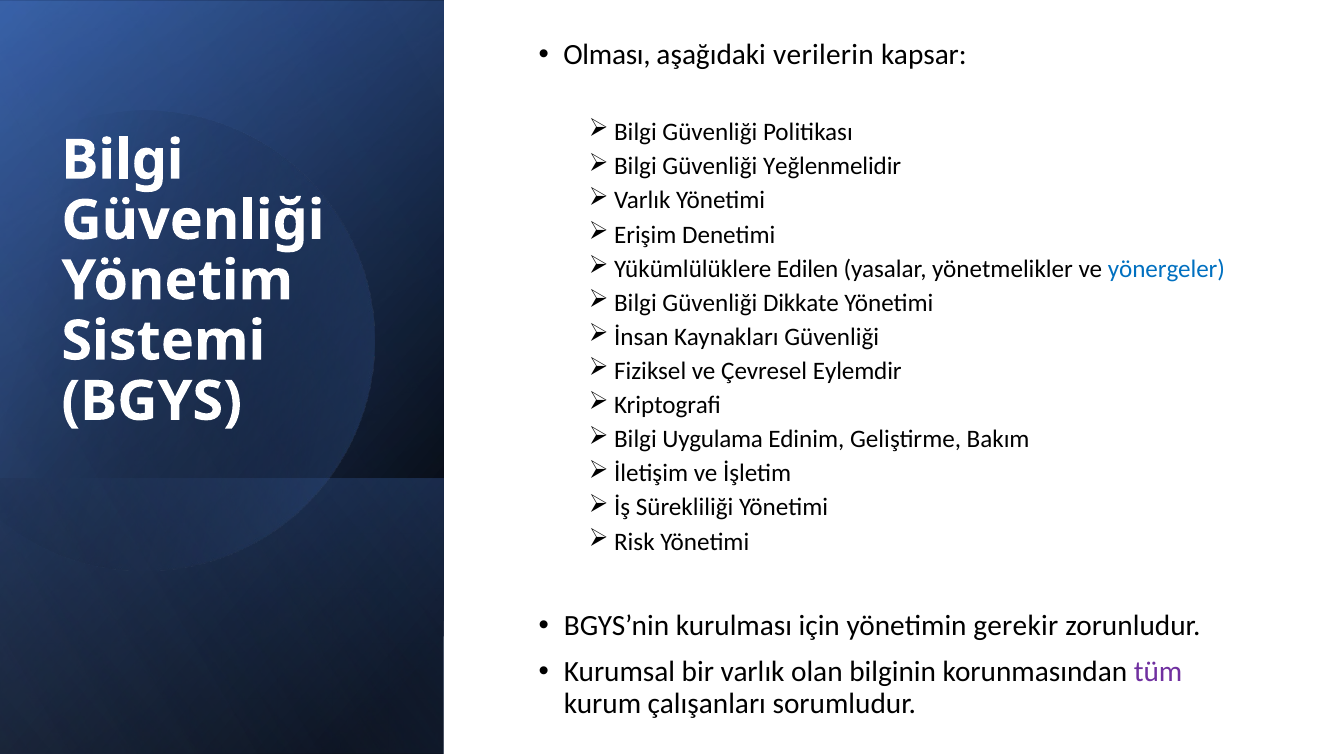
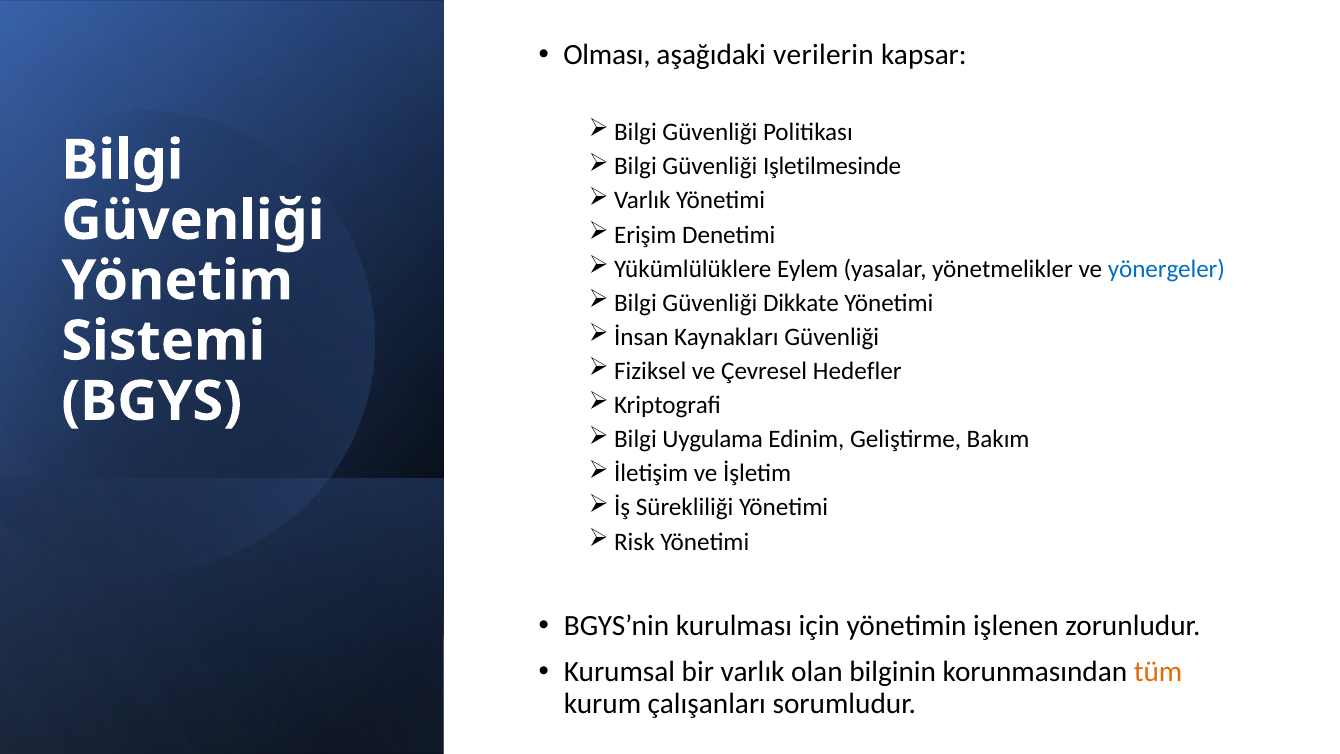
Yeğlenmelidir: Yeğlenmelidir -> Işletilmesinde
Edilen: Edilen -> Eylem
Eylemdir: Eylemdir -> Hedefler
gerekir: gerekir -> işlenen
tüm colour: purple -> orange
